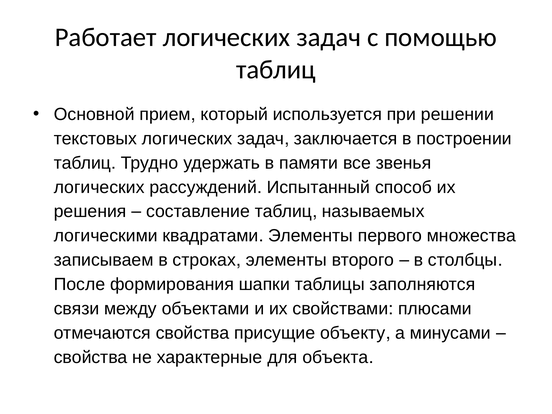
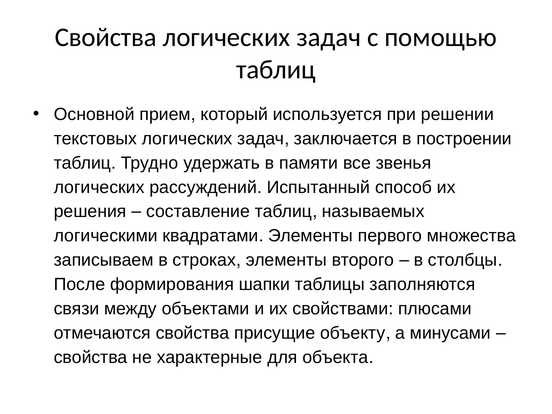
Работает at (106, 37): Работает -> Свойства
